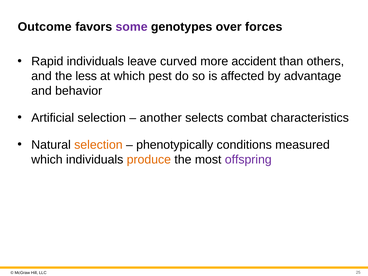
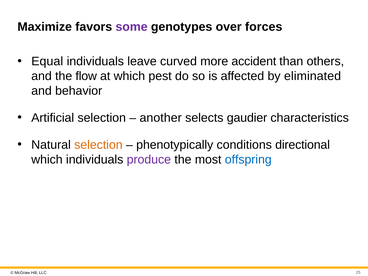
Outcome: Outcome -> Maximize
Rapid: Rapid -> Equal
less: less -> flow
advantage: advantage -> eliminated
combat: combat -> gaudier
measured: measured -> directional
produce colour: orange -> purple
offspring colour: purple -> blue
